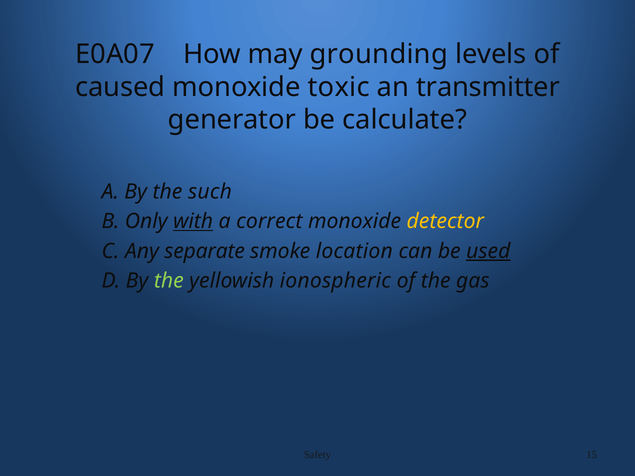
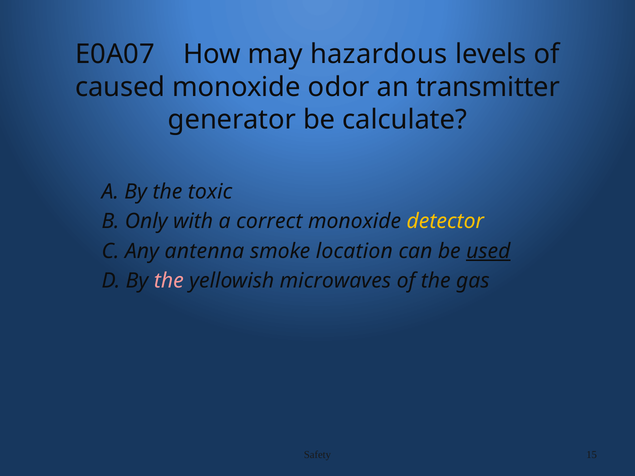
grounding: grounding -> hazardous
toxic: toxic -> odor
such: such -> toxic
with underline: present -> none
separate: separate -> antenna
the at (169, 281) colour: light green -> pink
ionospheric: ionospheric -> microwaves
